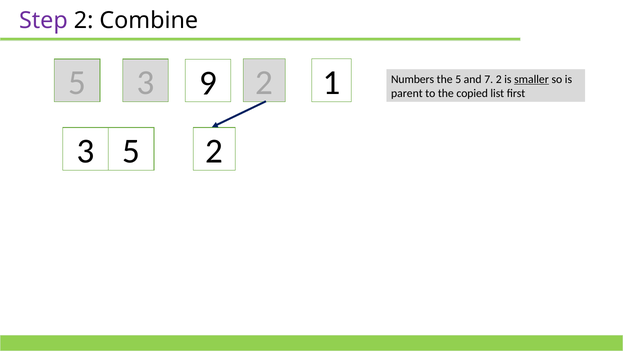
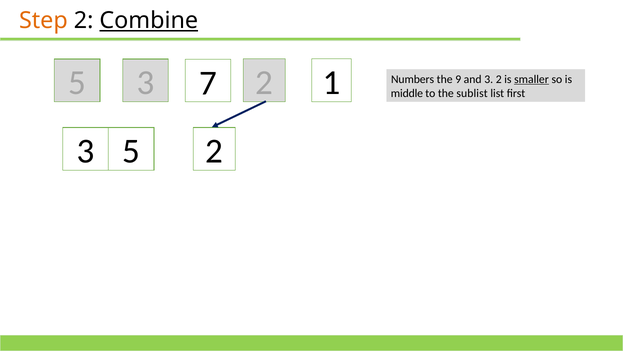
Step colour: purple -> orange
Combine underline: none -> present
9: 9 -> 7
the 5: 5 -> 9
and 7: 7 -> 3
parent: parent -> middle
copied: copied -> sublist
